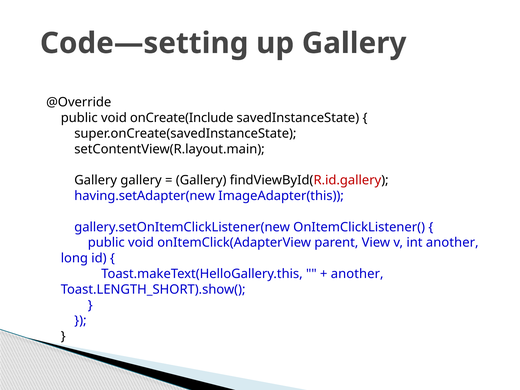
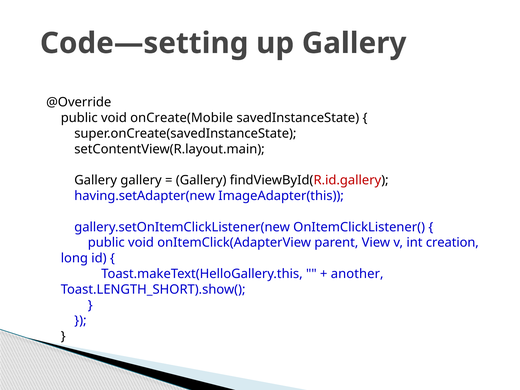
onCreate(Include: onCreate(Include -> onCreate(Mobile
int another: another -> creation
